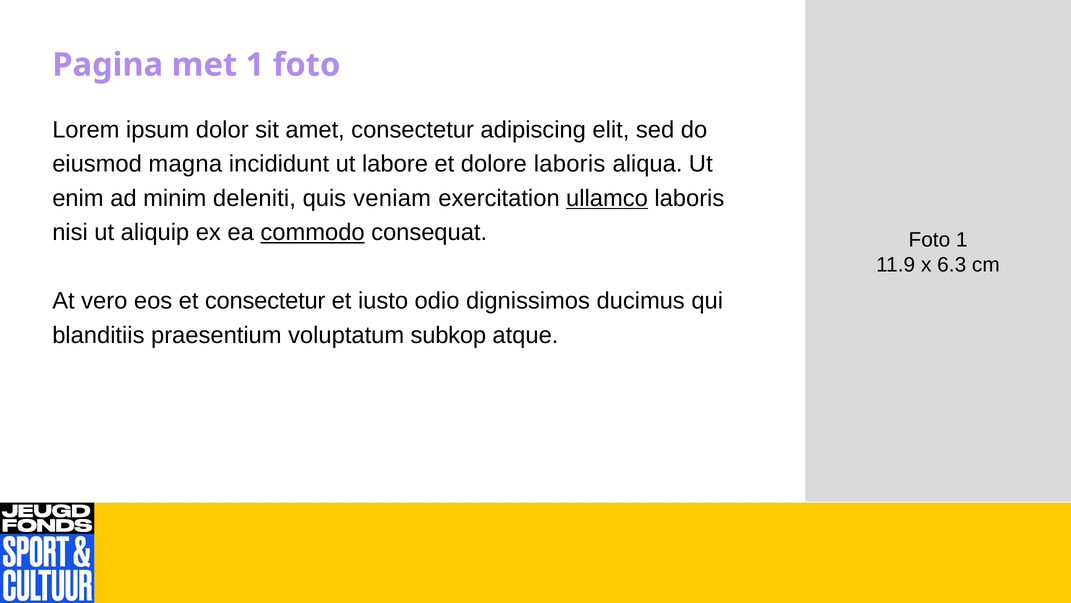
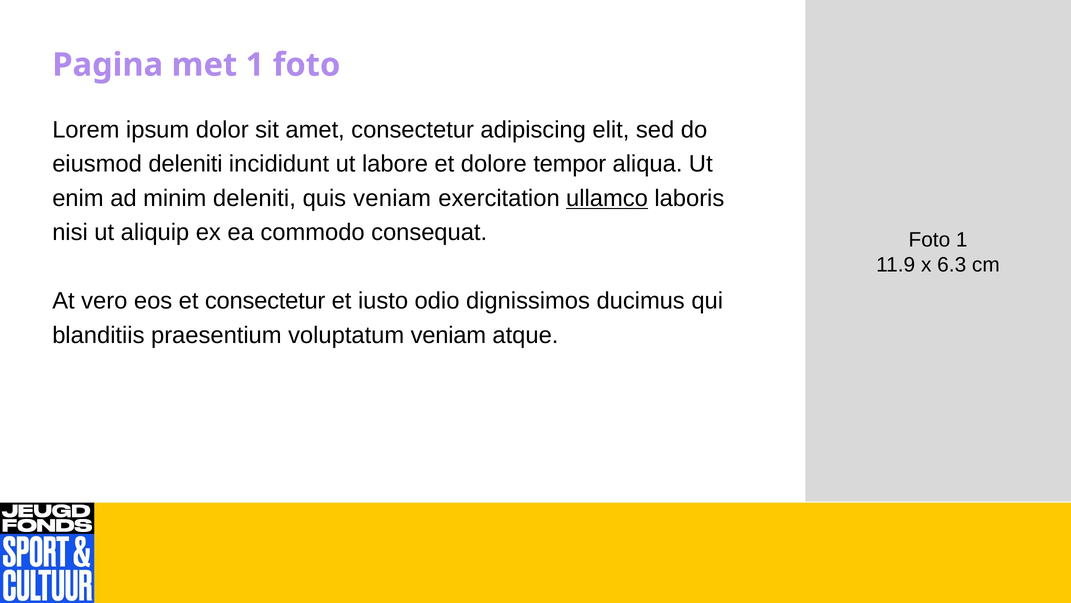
eiusmod magna: magna -> deleniti
dolore laboris: laboris -> tempor
commodo underline: present -> none
voluptatum subkop: subkop -> veniam
